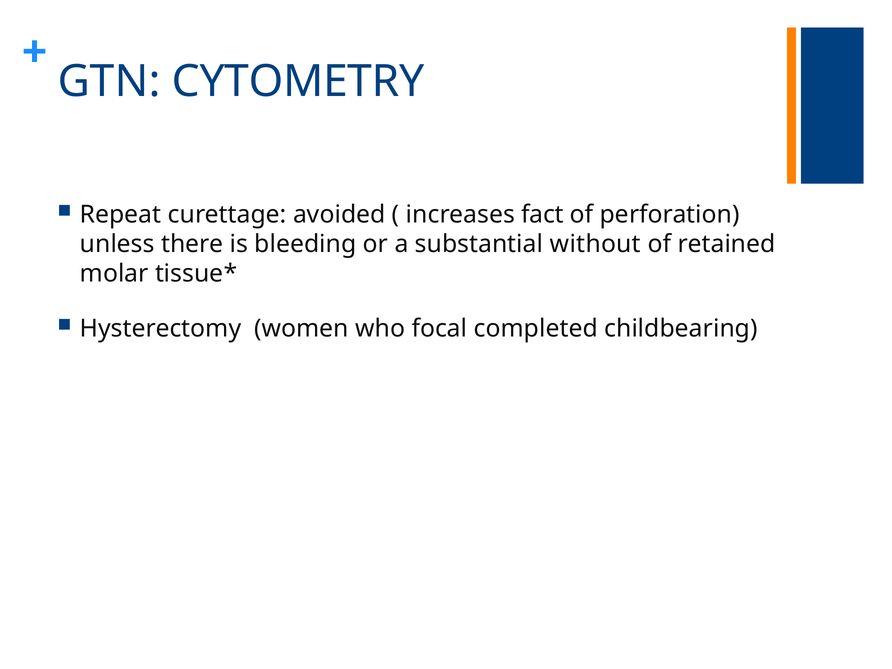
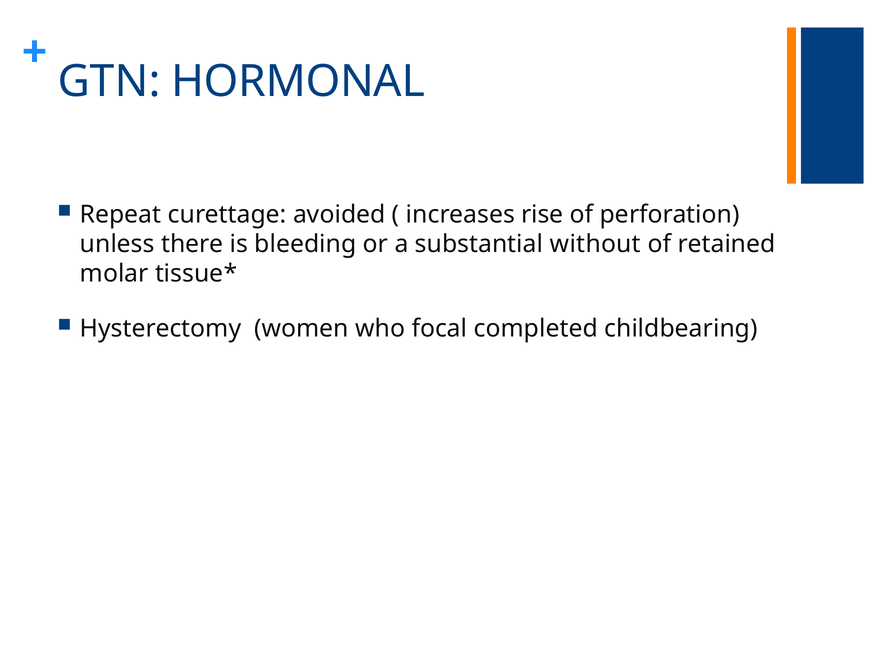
CYTOMETRY: CYTOMETRY -> HORMONAL
fact: fact -> rise
